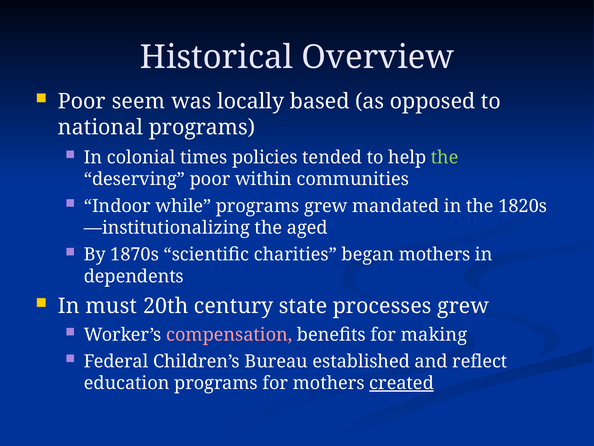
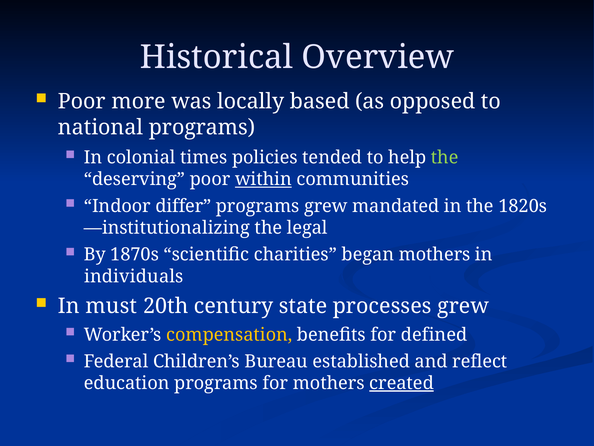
seem: seem -> more
within underline: none -> present
while: while -> differ
aged: aged -> legal
dependents: dependents -> individuals
compensation colour: pink -> yellow
making: making -> defined
